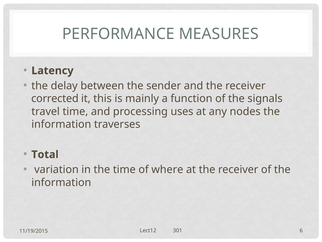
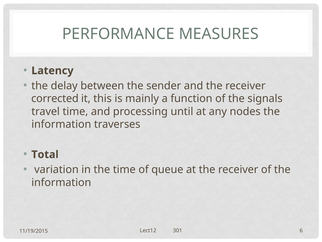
uses: uses -> until
where: where -> queue
